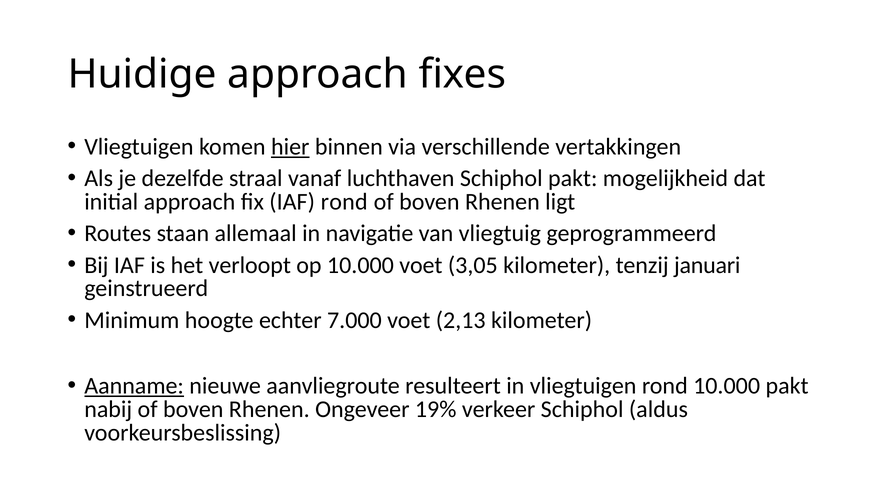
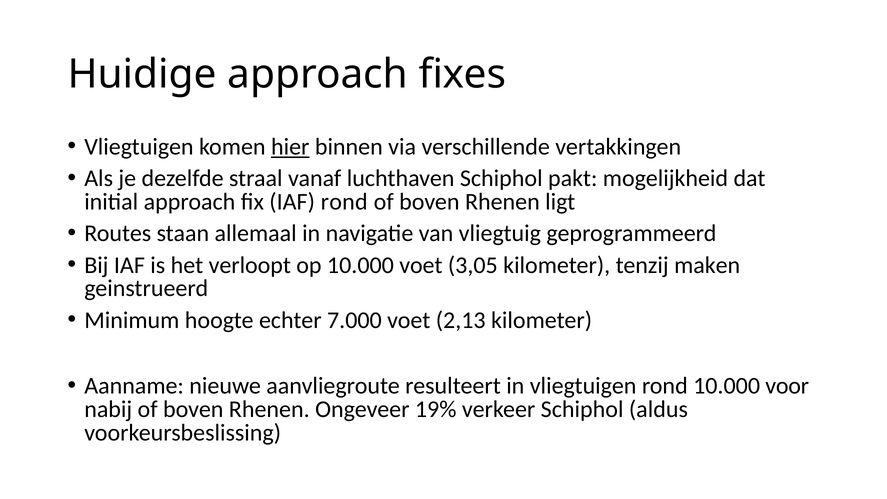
januari: januari -> maken
Aanname underline: present -> none
10.000 pakt: pakt -> voor
